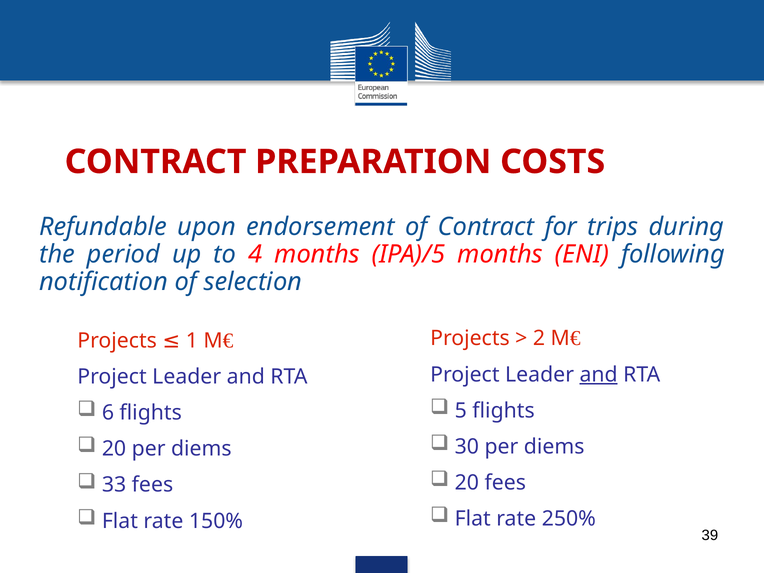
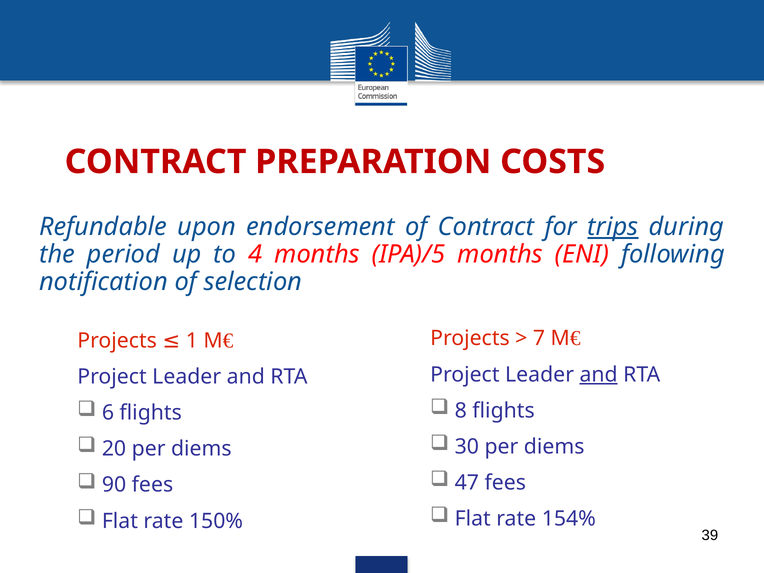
trips underline: none -> present
2: 2 -> 7
5: 5 -> 8
20 at (467, 483): 20 -> 47
33: 33 -> 90
250%: 250% -> 154%
